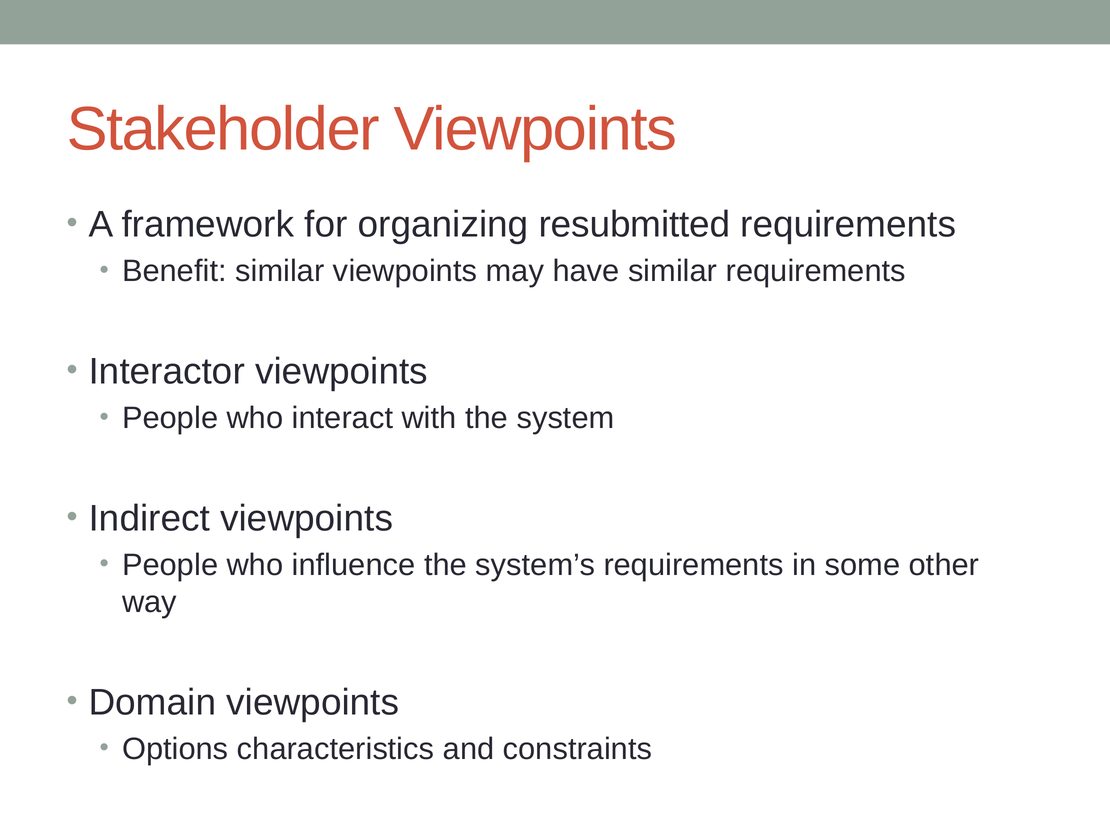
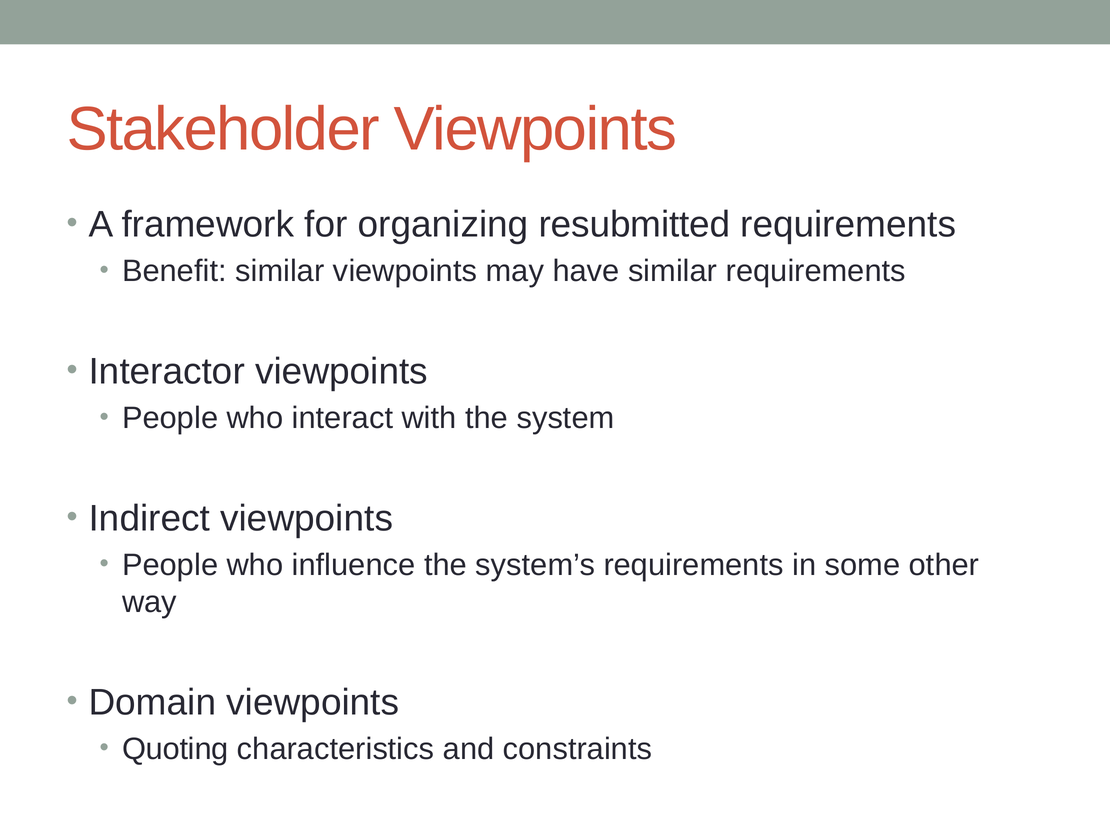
Options: Options -> Quoting
